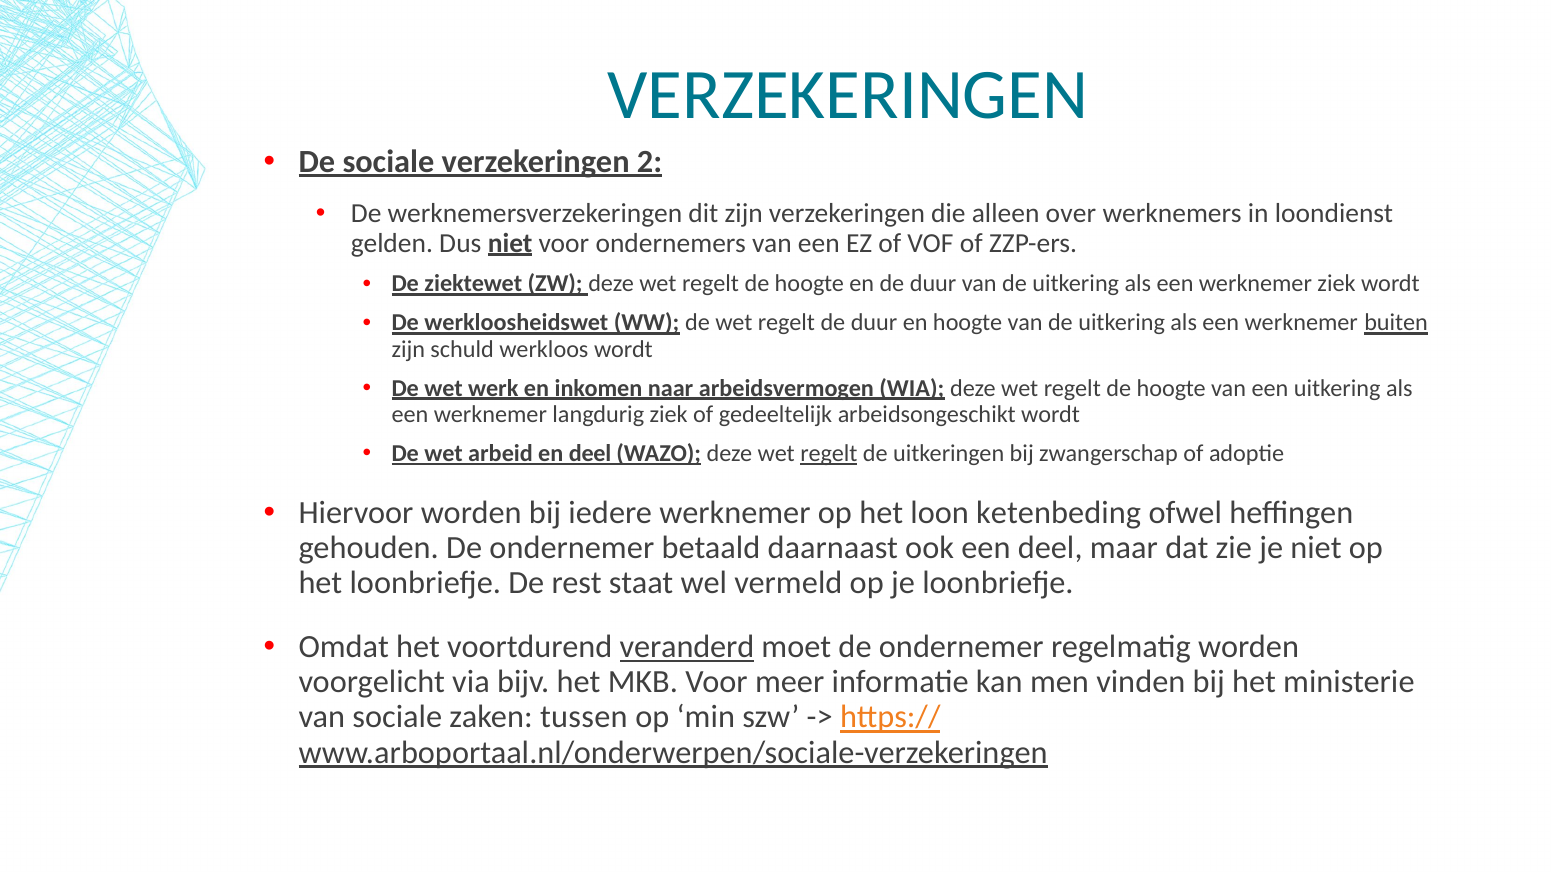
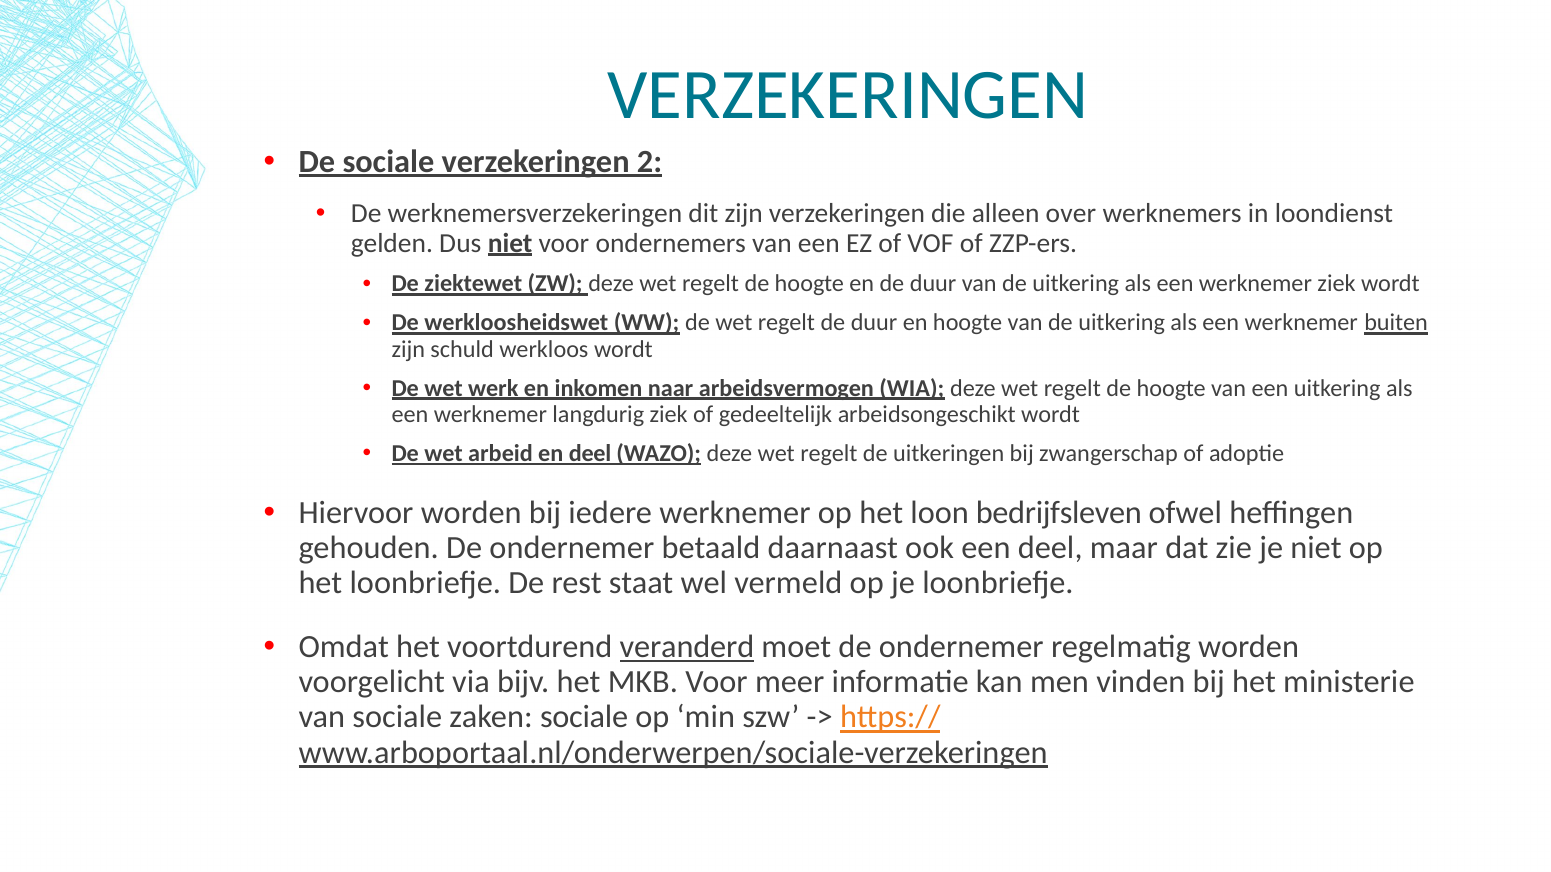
regelt at (829, 454) underline: present -> none
ketenbeding: ketenbeding -> bedrijfsleven
zaken tussen: tussen -> sociale
